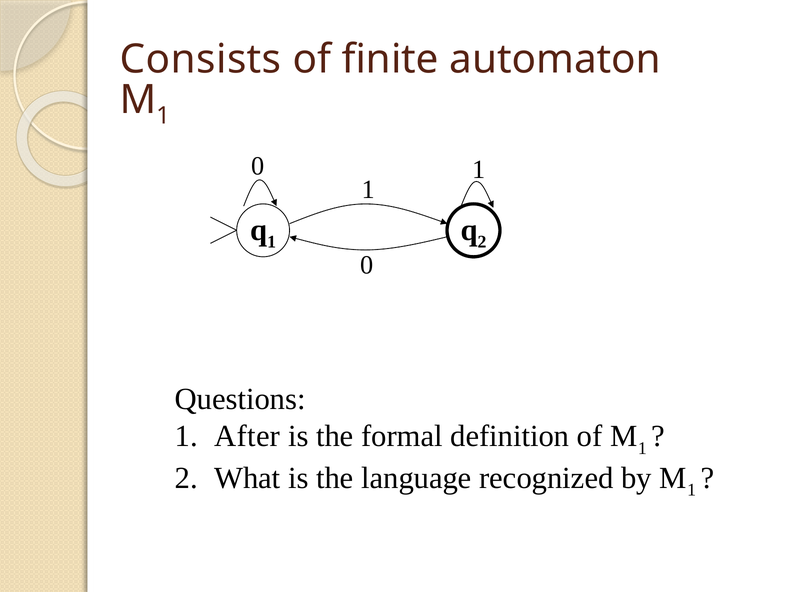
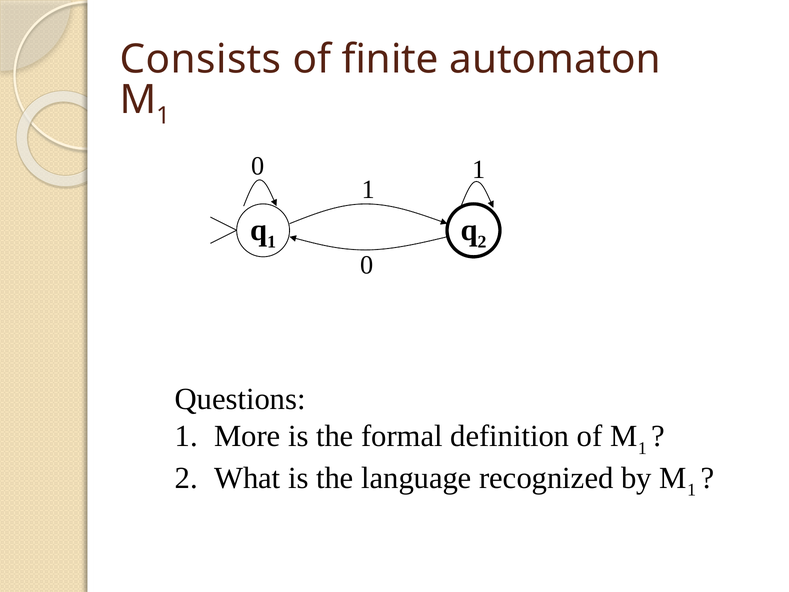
After: After -> More
